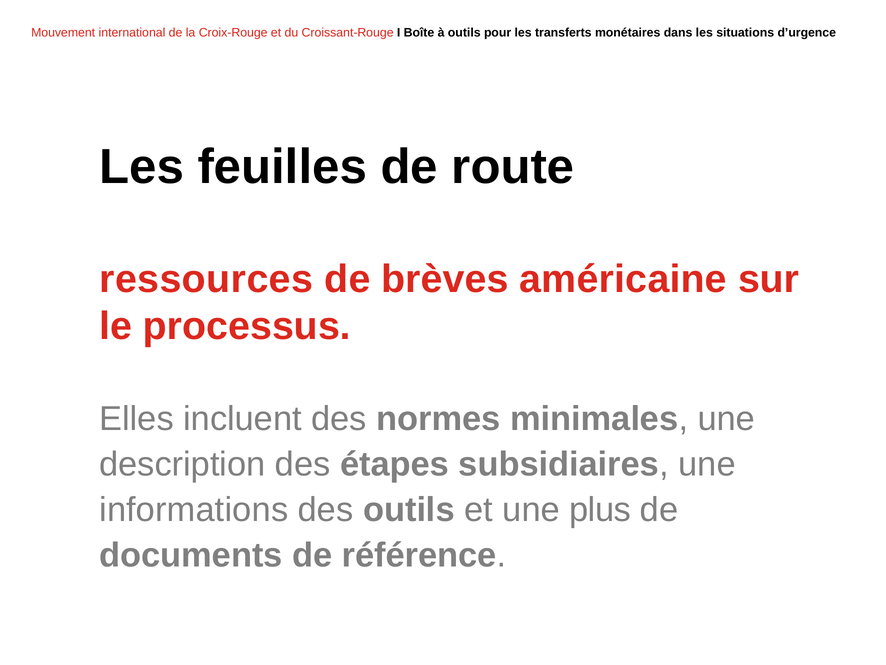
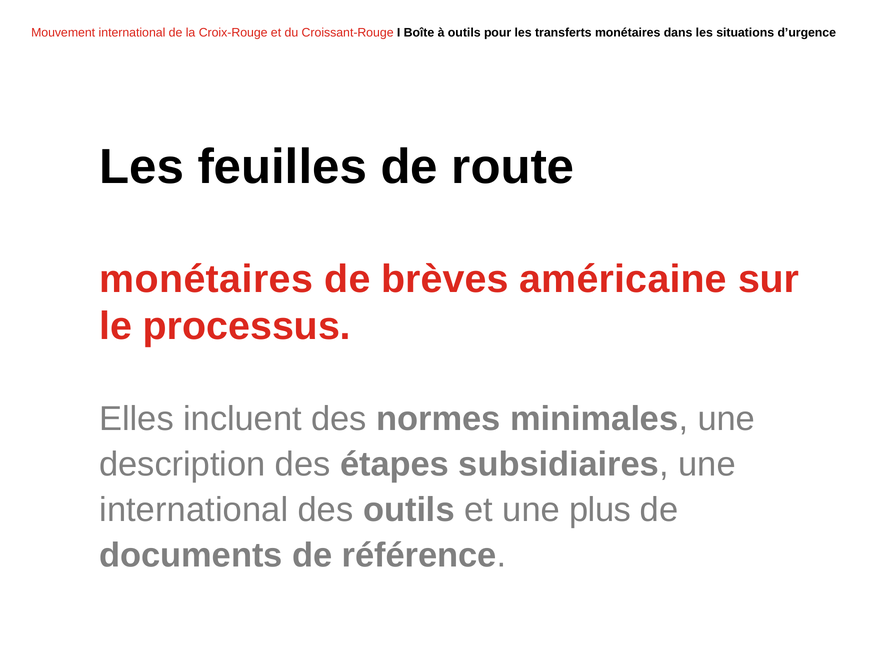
ressources at (206, 279): ressources -> monétaires
informations at (194, 510): informations -> international
